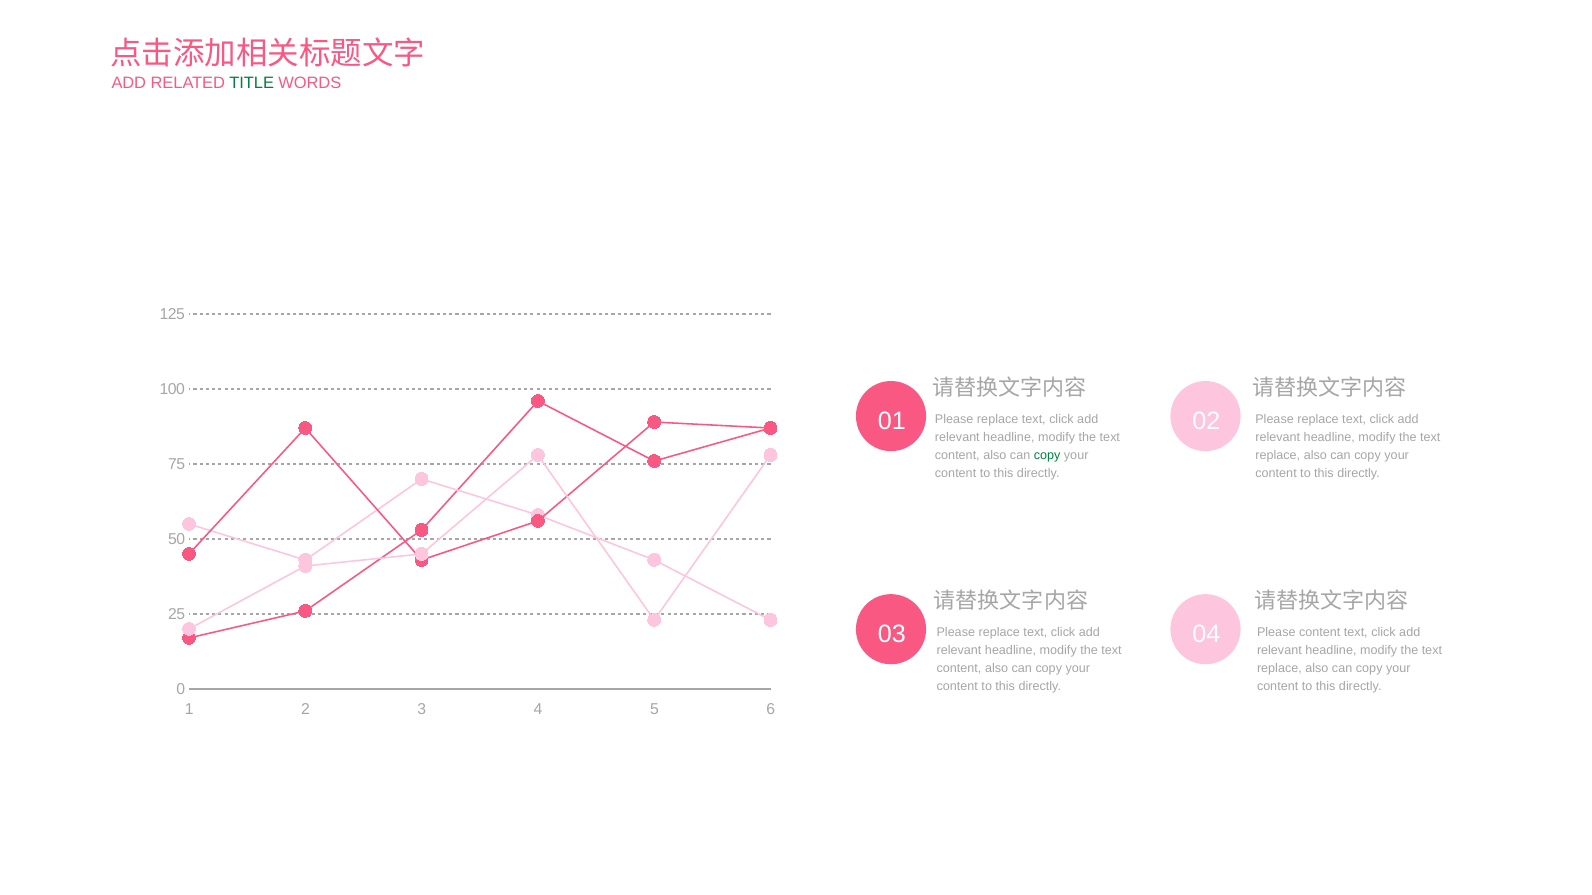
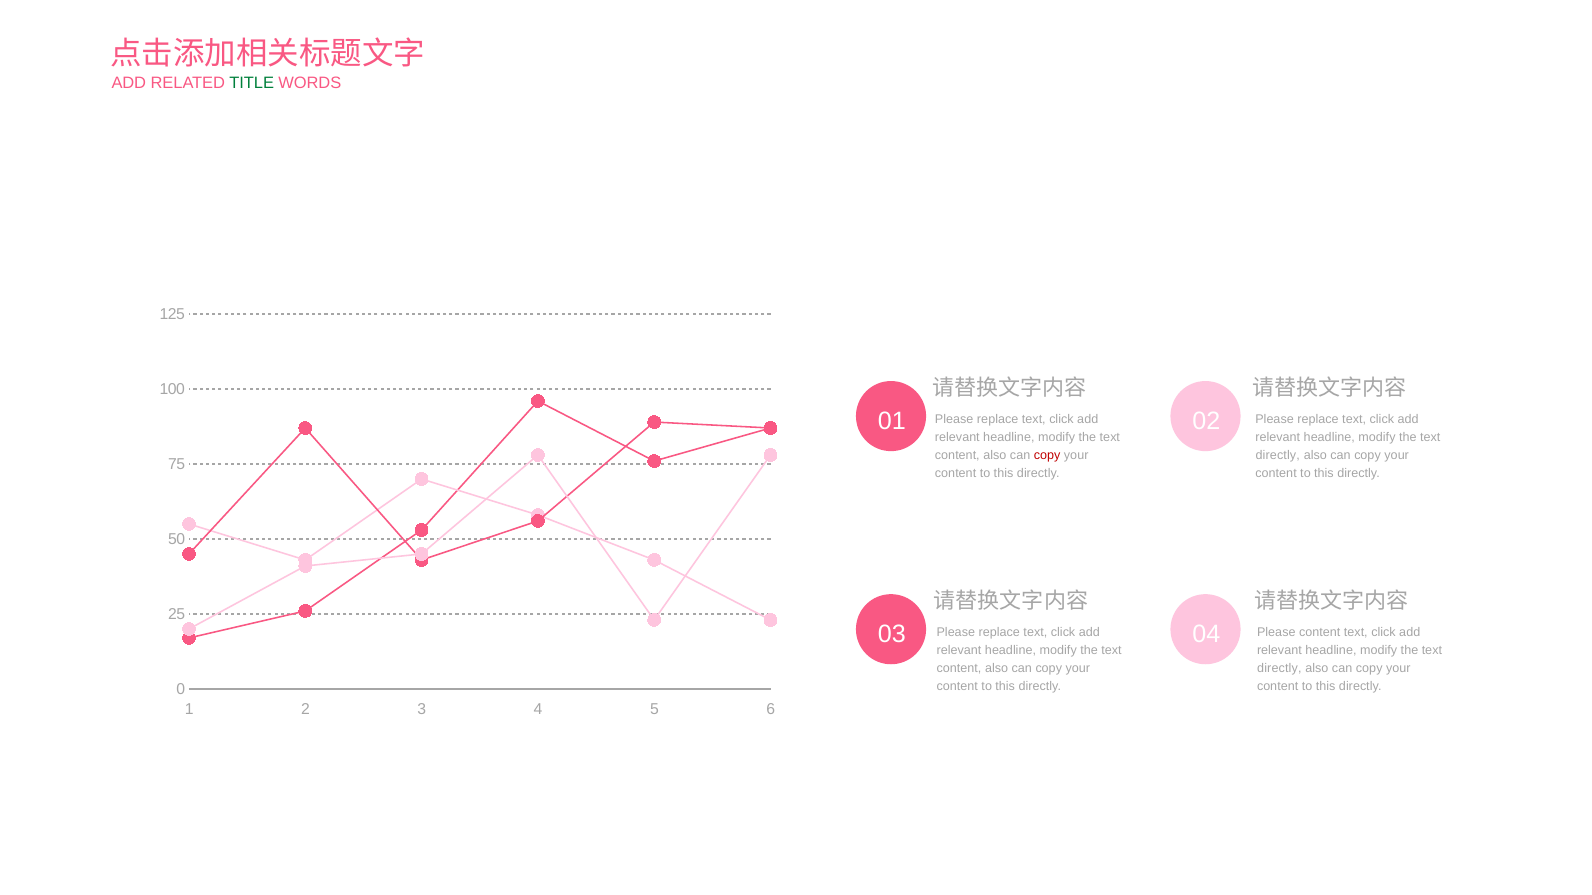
copy at (1047, 456) colour: green -> red
replace at (1278, 456): replace -> directly
replace at (1279, 669): replace -> directly
